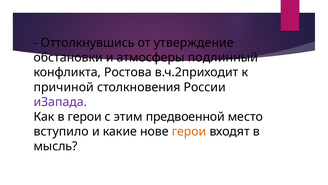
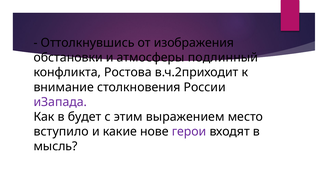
утверждение: утверждение -> изображения
причиной: причиной -> внимание
в герои: герои -> будет
предвоенной: предвоенной -> выражением
герои at (189, 131) colour: orange -> purple
